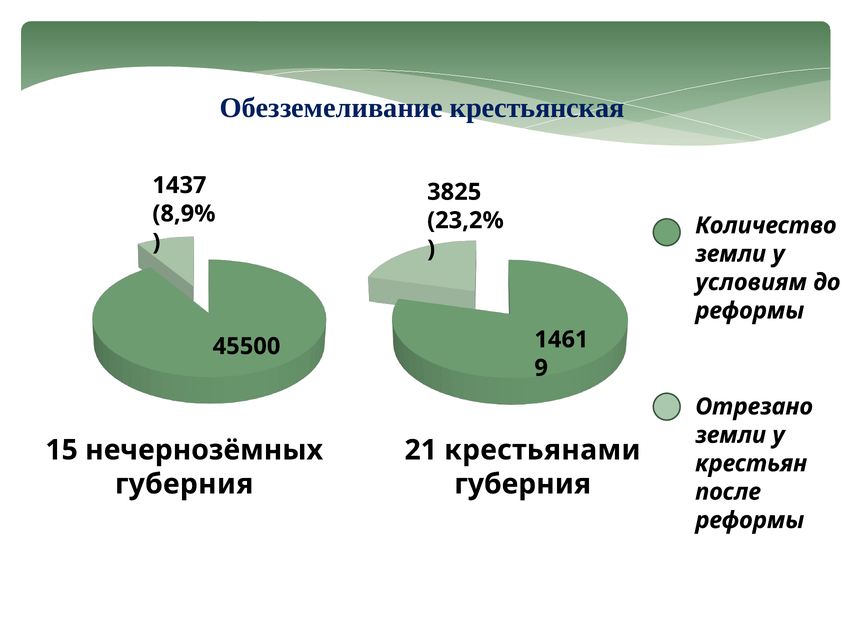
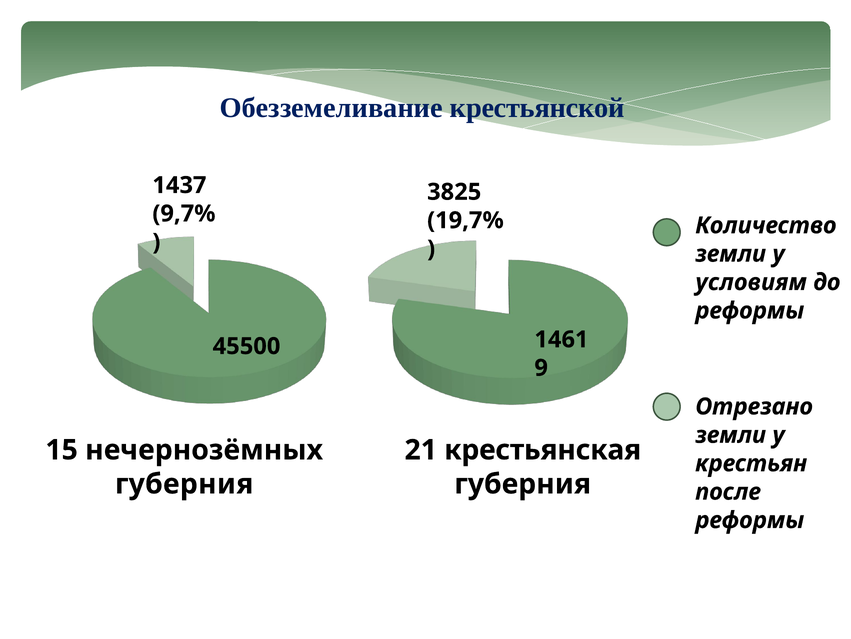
крестьянская: крестьянская -> крестьянской
8,9%: 8,9% -> 9,7%
23,2%: 23,2% -> 19,7%
крестьянами: крестьянами -> крестьянская
